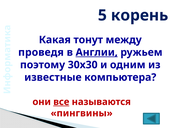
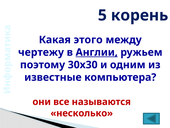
тонут: тонут -> этого
проведя: проведя -> чертежу
все underline: present -> none
пингвины: пингвины -> несколько
